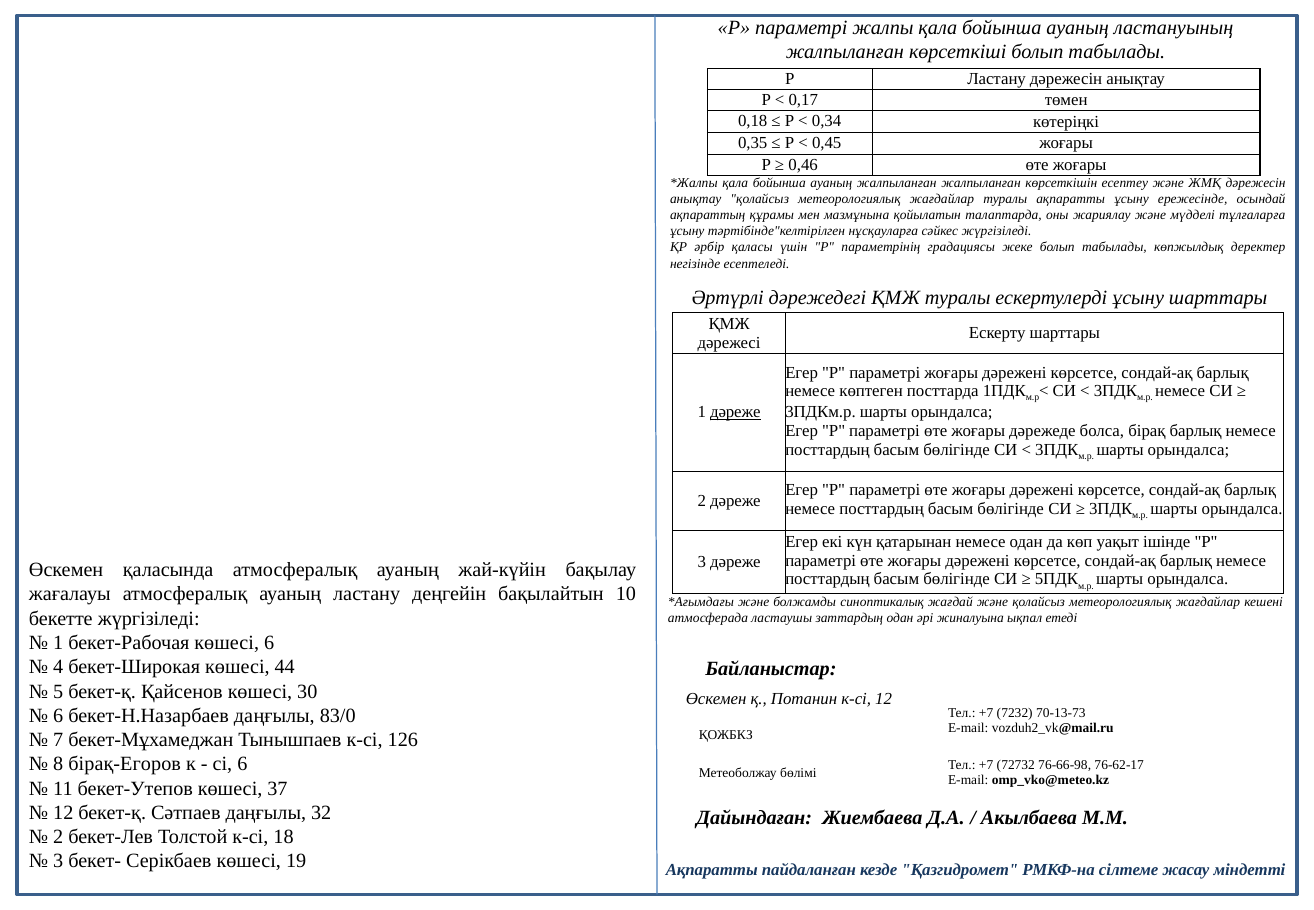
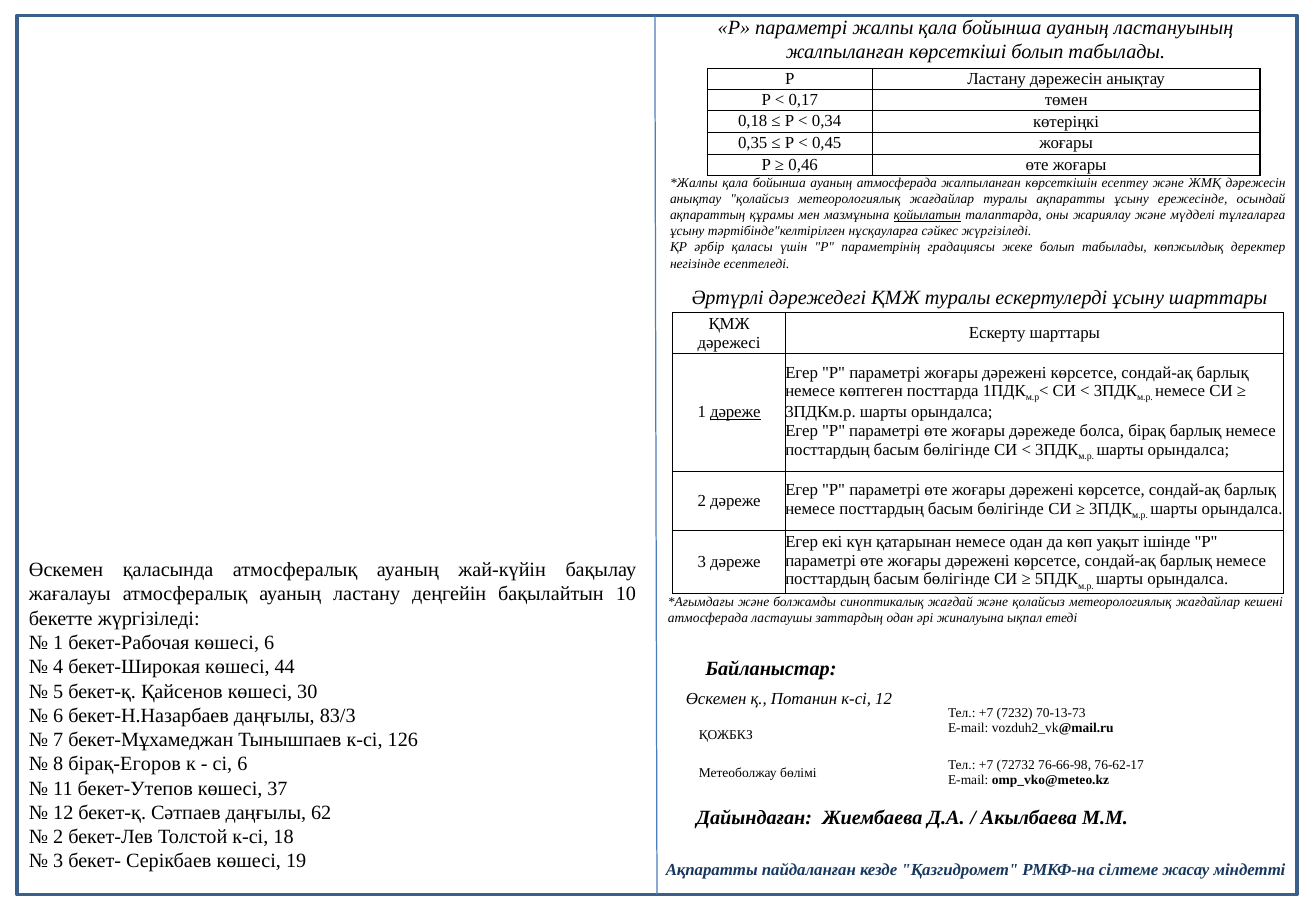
ауаның жалпыланған: жалпыланған -> атмосферада
қойылатын underline: none -> present
83/0: 83/0 -> 83/3
32: 32 -> 62
